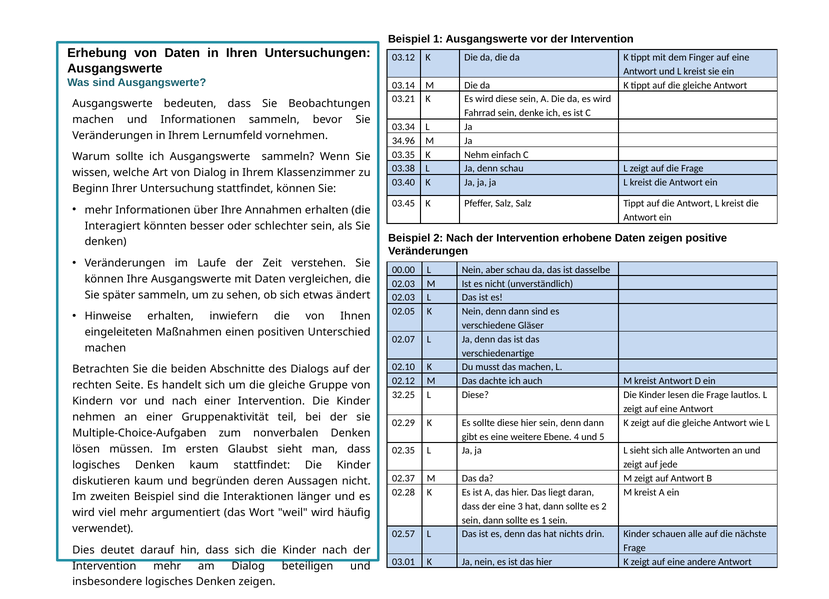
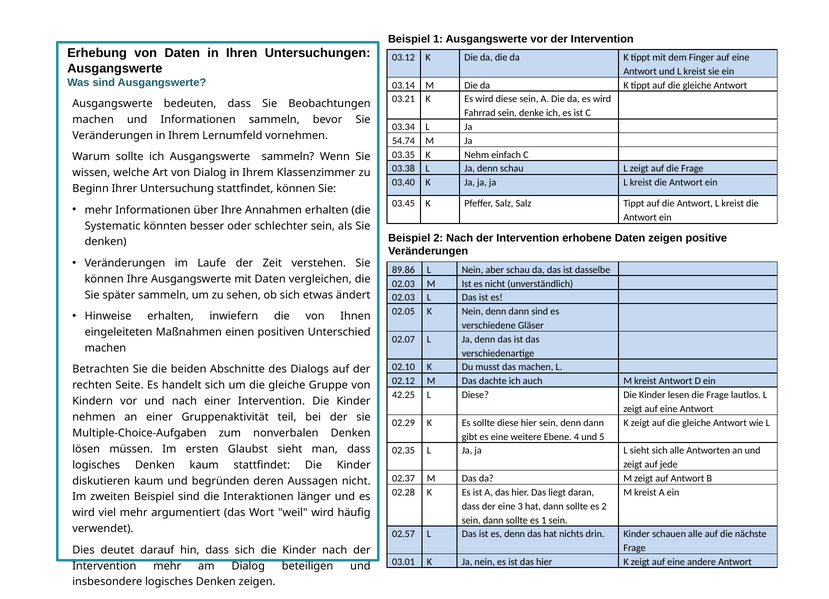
34.96: 34.96 -> 54.74
Interagiert: Interagiert -> Systematic
00.00: 00.00 -> 89.86
32.25: 32.25 -> 42.25
